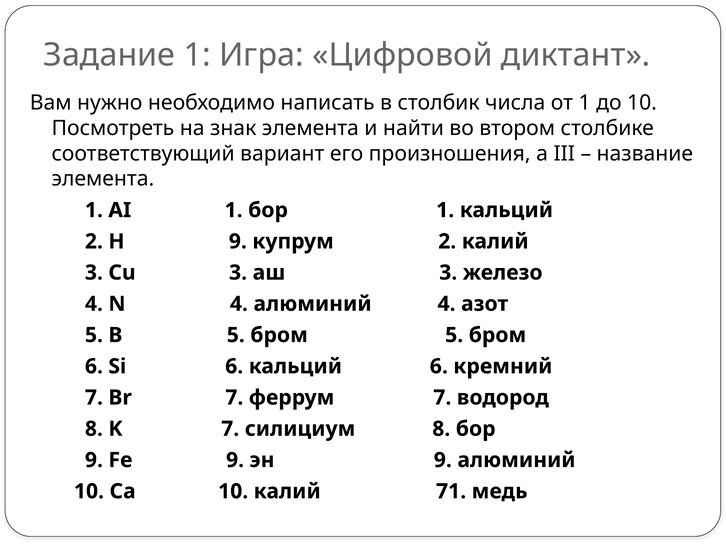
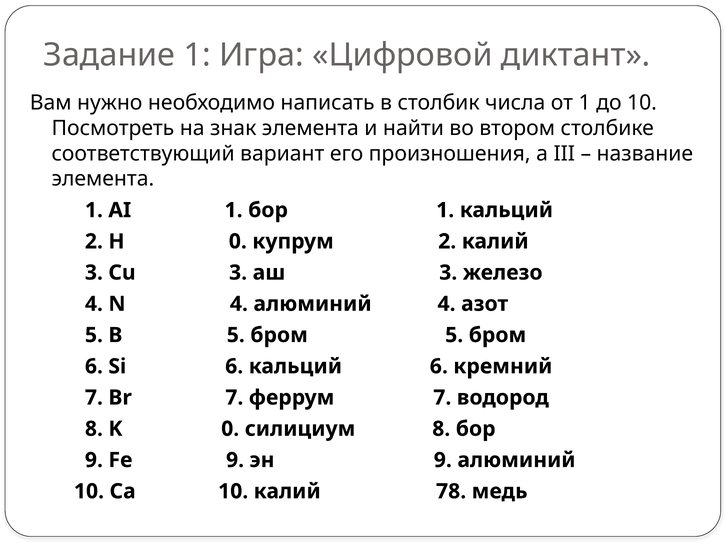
H 9: 9 -> 0
K 7: 7 -> 0
71: 71 -> 78
